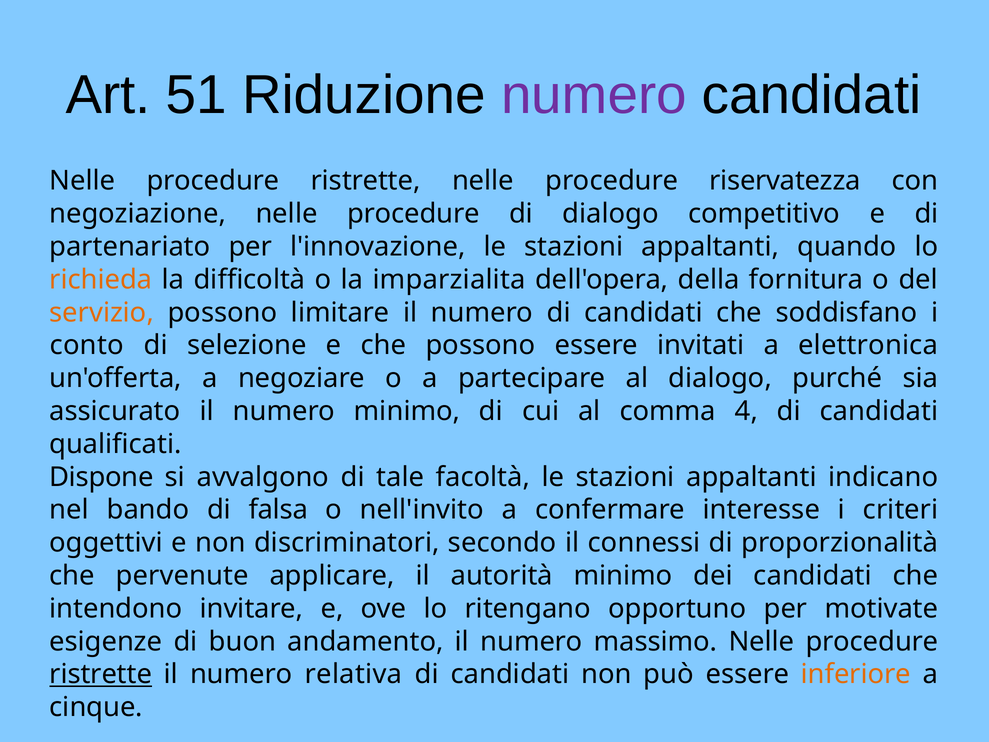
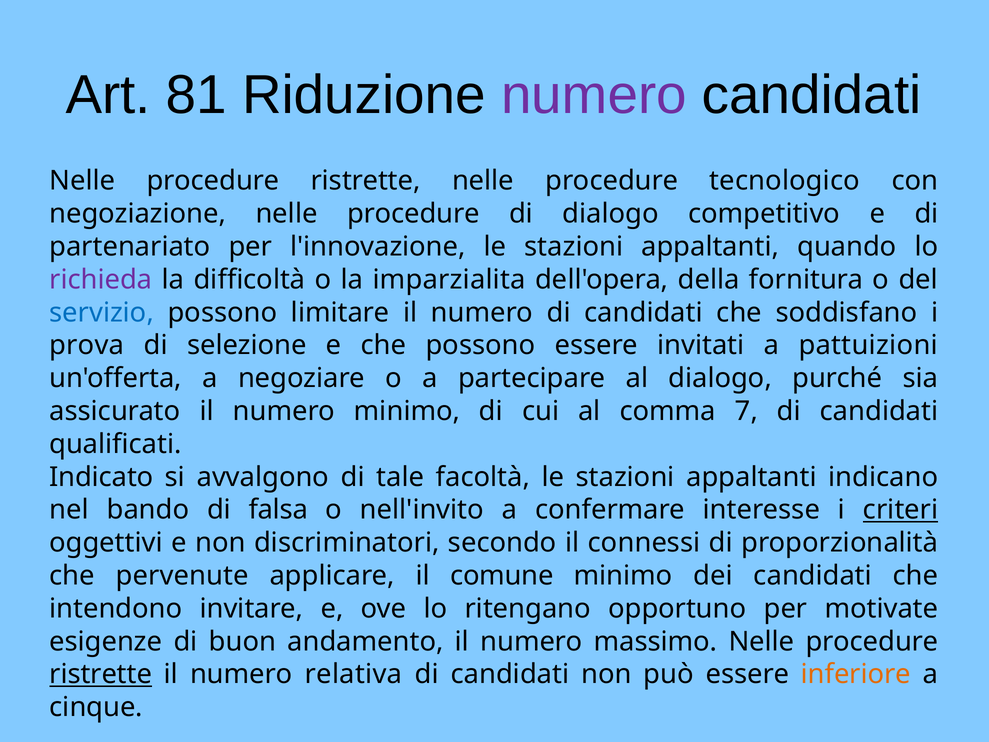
51: 51 -> 81
riservatezza: riservatezza -> tecnologico
richieda colour: orange -> purple
servizio colour: orange -> blue
conto: conto -> prova
elettronica: elettronica -> pattuizioni
4: 4 -> 7
Dispone: Dispone -> Indicato
criteri underline: none -> present
autorità: autorità -> comune
